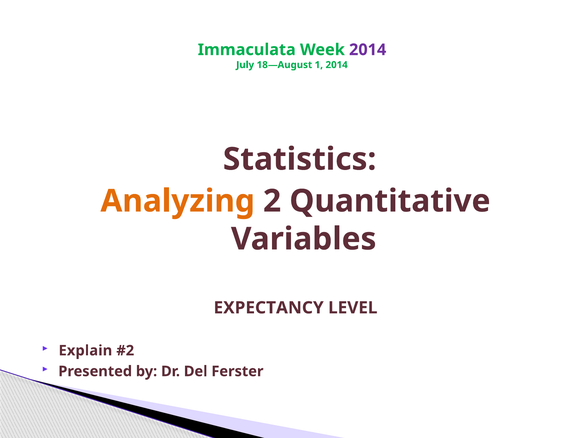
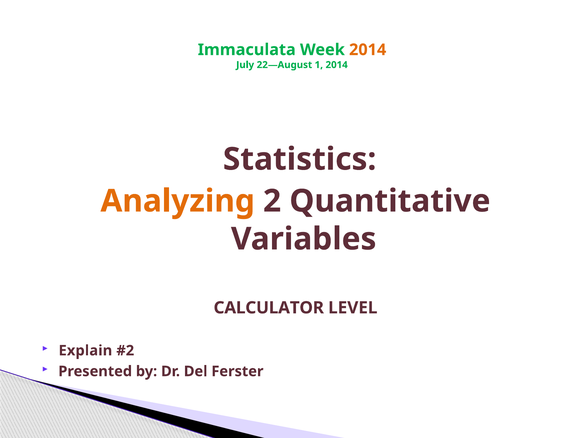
2014 at (368, 50) colour: purple -> orange
18—August: 18—August -> 22—August
EXPECTANCY: EXPECTANCY -> CALCULATOR
